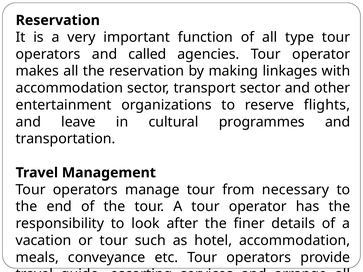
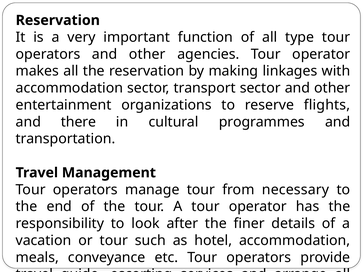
operators and called: called -> other
leave: leave -> there
